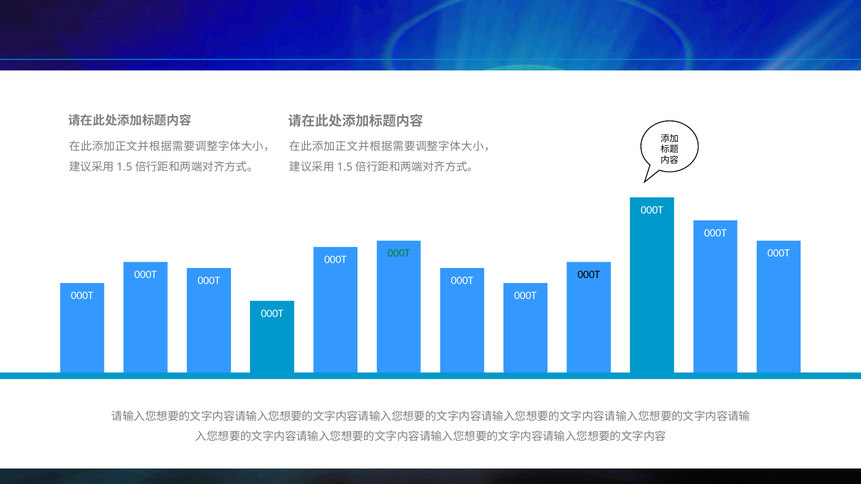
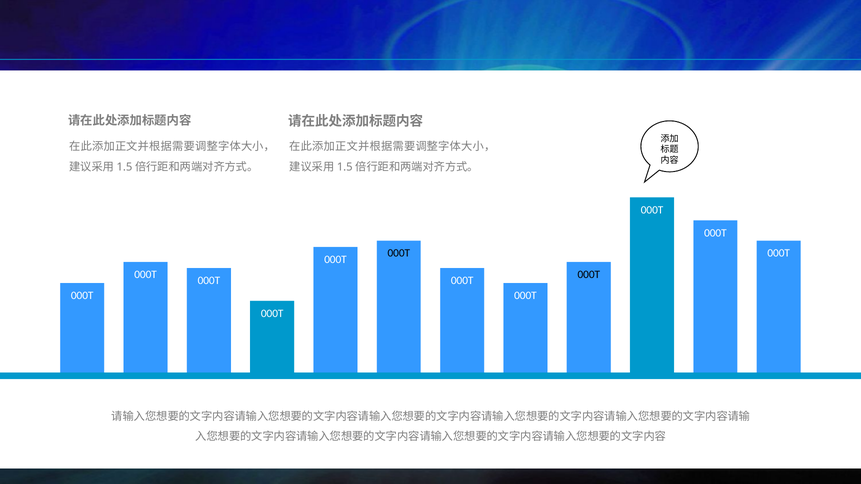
000T at (399, 253) colour: green -> black
